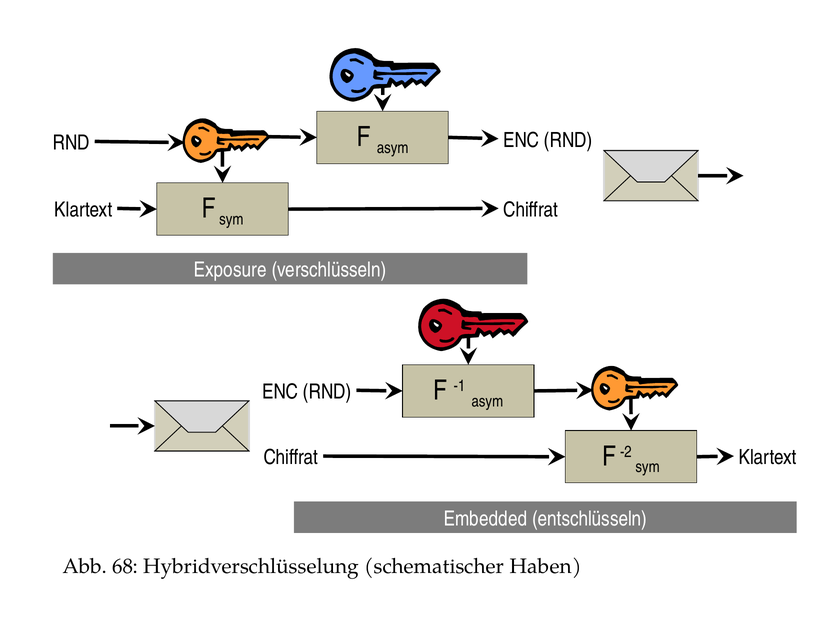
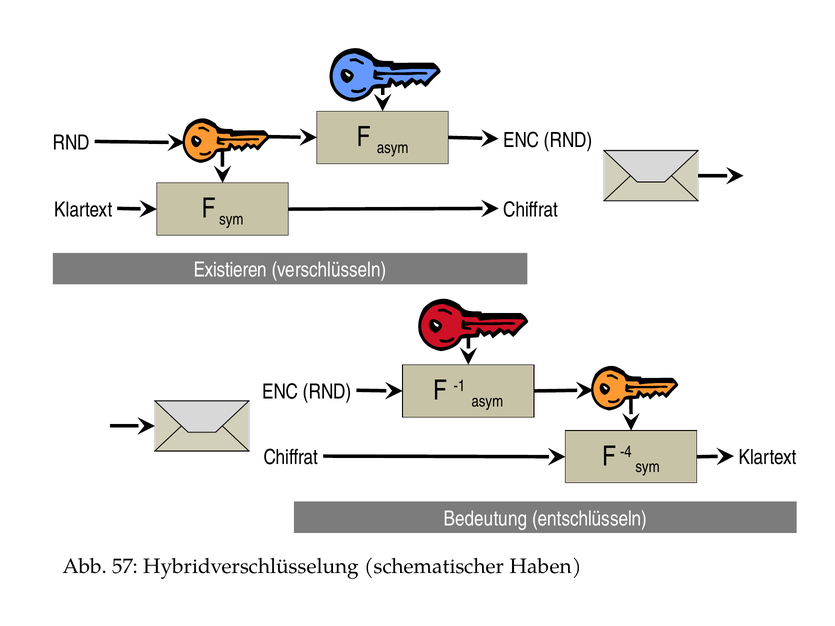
Exposure: Exposure -> Existieren
-2: -2 -> -4
Embedded: Embedded -> Bedeutung
68: 68 -> 57
